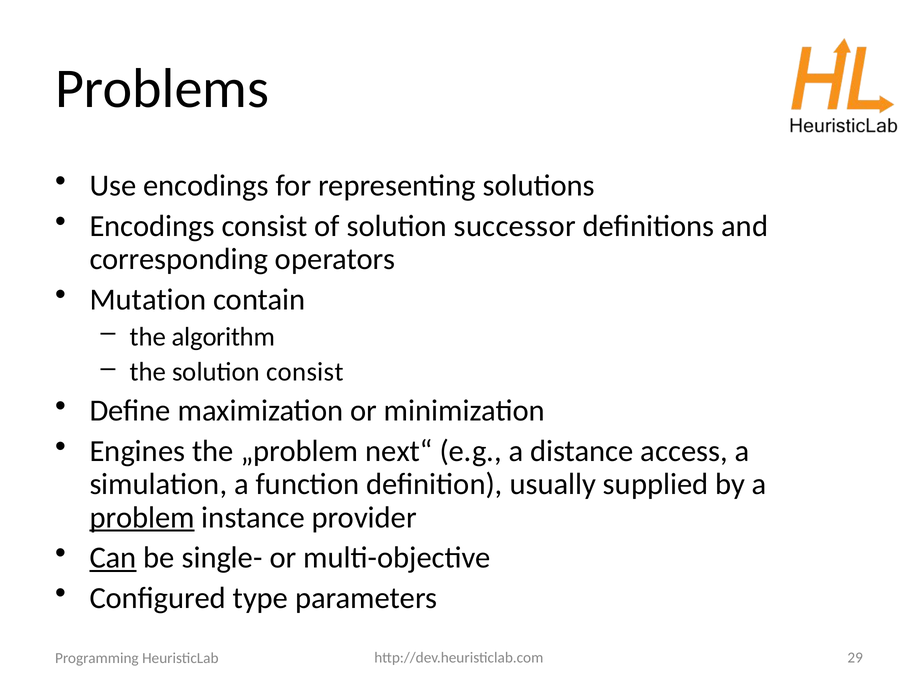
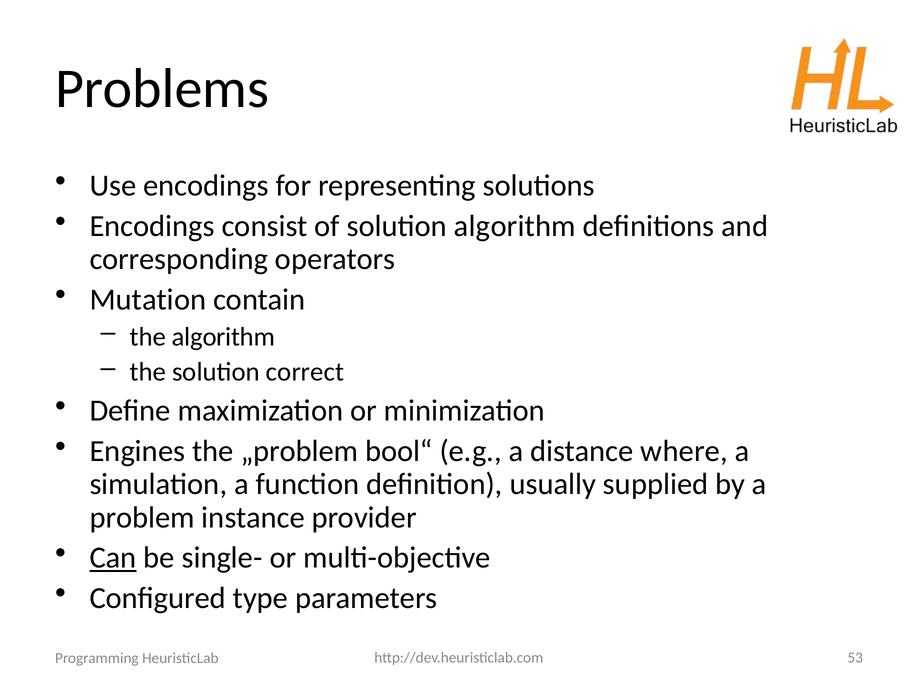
solution successor: successor -> algorithm
solution consist: consist -> correct
next“: next“ -> bool“
access: access -> where
problem underline: present -> none
29: 29 -> 53
